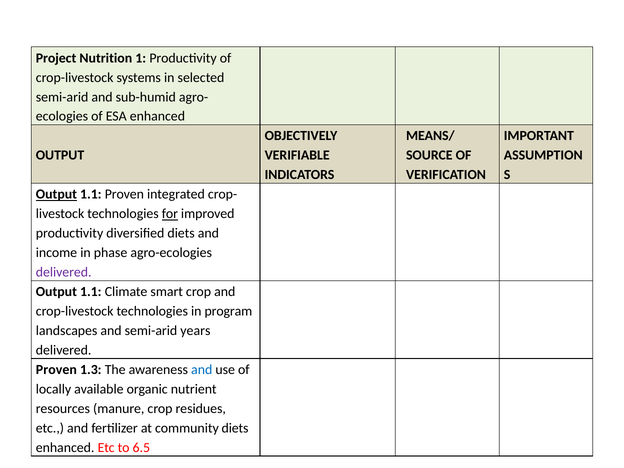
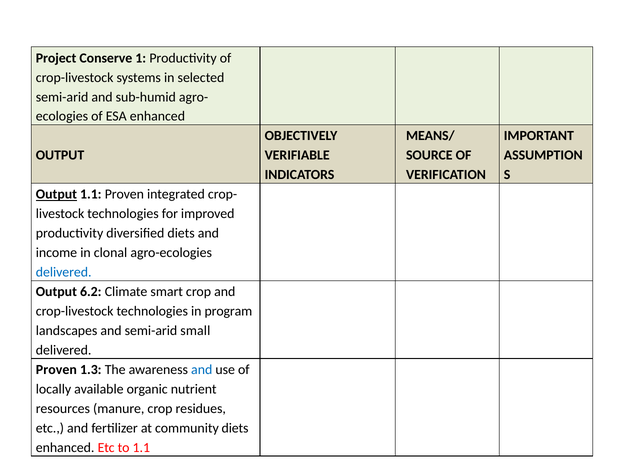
Nutrition: Nutrition -> Conserve
for underline: present -> none
phase: phase -> clonal
delivered at (64, 272) colour: purple -> blue
1.1 at (91, 292): 1.1 -> 6.2
years: years -> small
to 6.5: 6.5 -> 1.1
